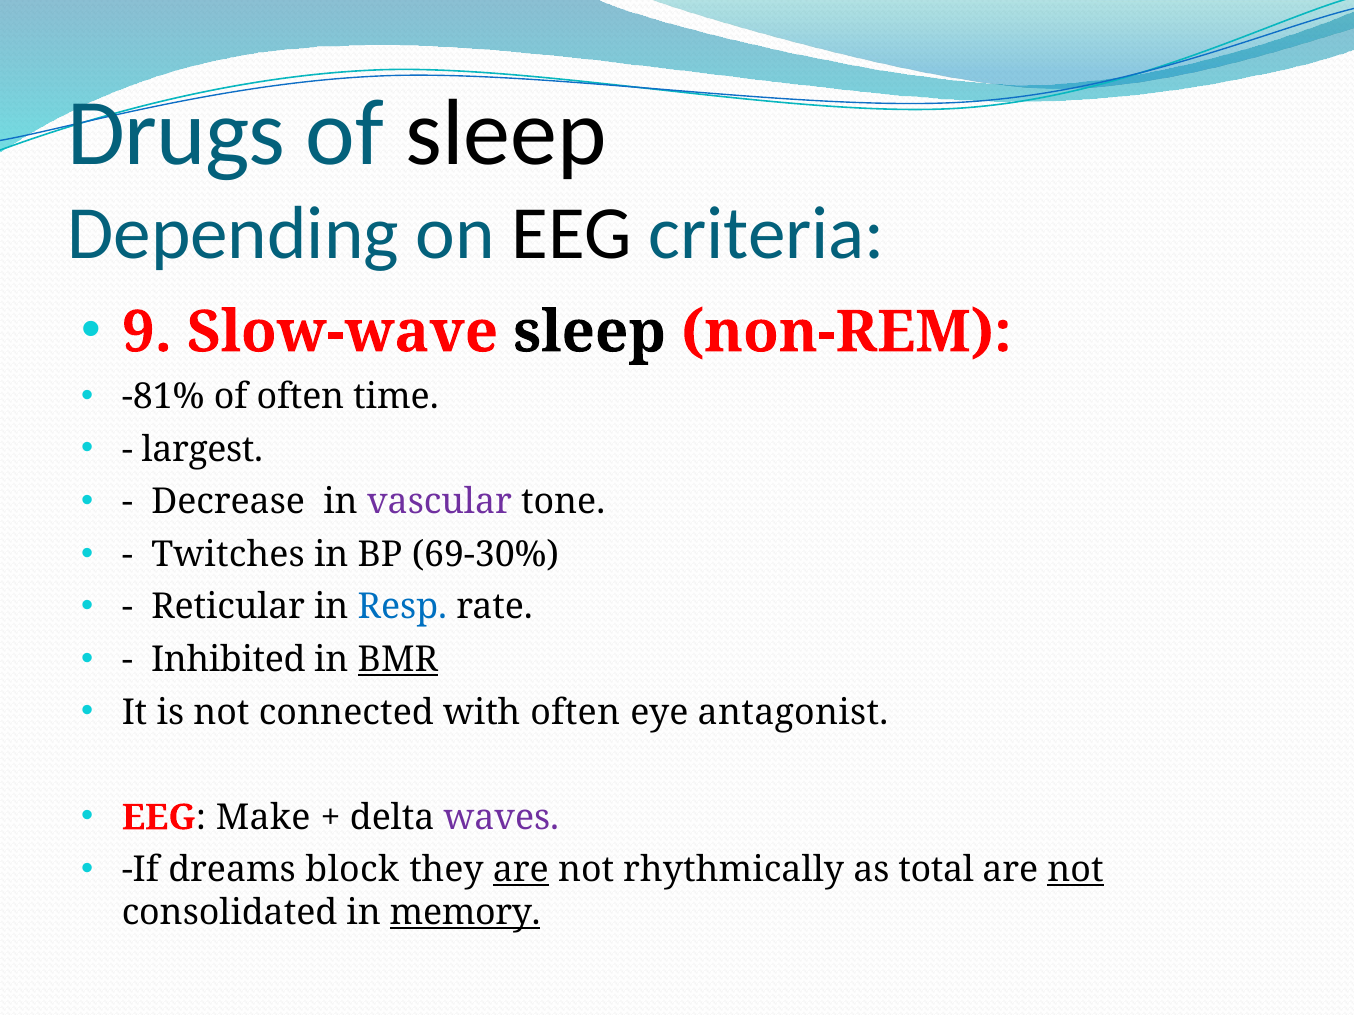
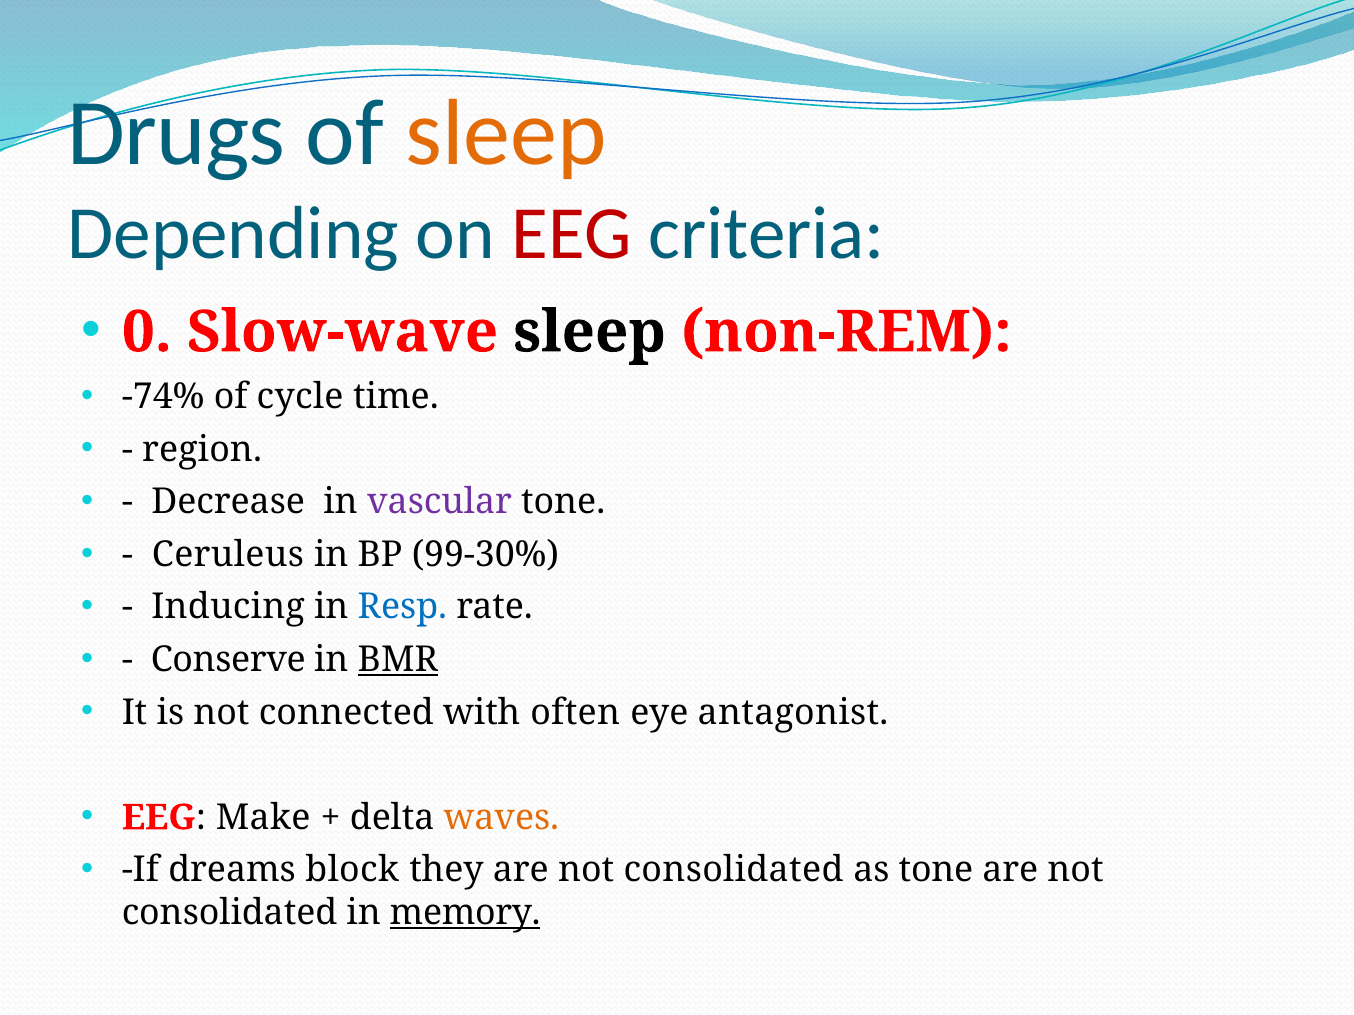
sleep at (506, 133) colour: black -> orange
EEG at (572, 234) colour: black -> red
9: 9 -> 0
-81%: -81% -> -74%
of often: often -> cycle
largest: largest -> region
Twitches: Twitches -> Ceruleus
69-30%: 69-30% -> 99-30%
Reticular: Reticular -> Inducing
Inhibited: Inhibited -> Conserve
waves colour: purple -> orange
are at (521, 870) underline: present -> none
rhythmically at (734, 870): rhythmically -> consolidated
as total: total -> tone
not at (1075, 870) underline: present -> none
